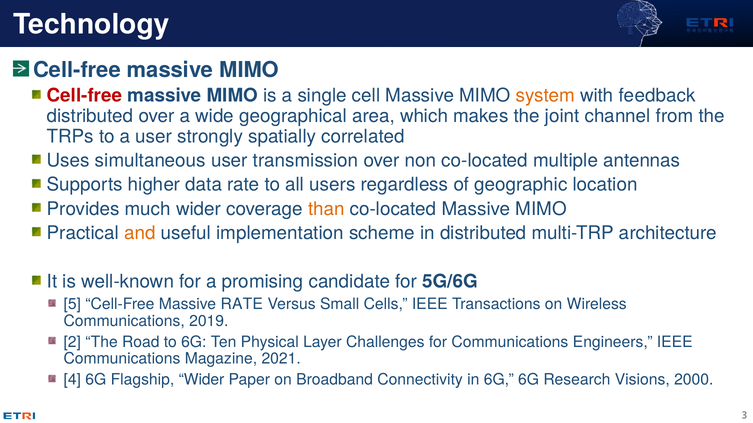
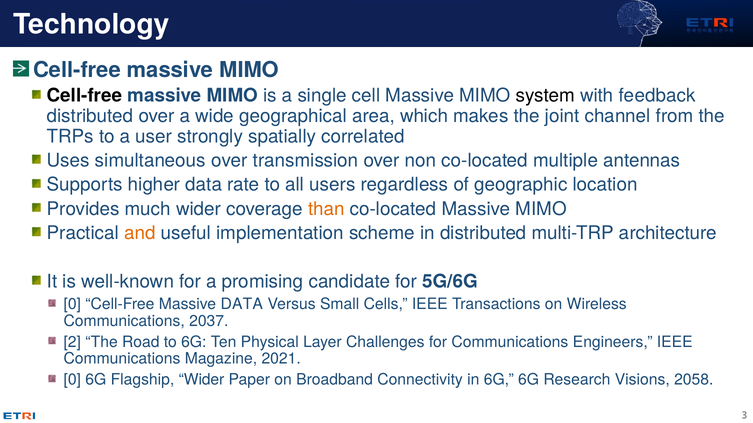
Cell-free at (85, 96) colour: red -> black
system colour: orange -> black
simultaneous user: user -> over
5 at (72, 304): 5 -> 0
Massive RATE: RATE -> DATA
2019: 2019 -> 2037
4 at (72, 380): 4 -> 0
2000: 2000 -> 2058
